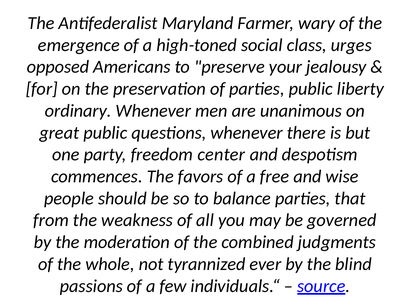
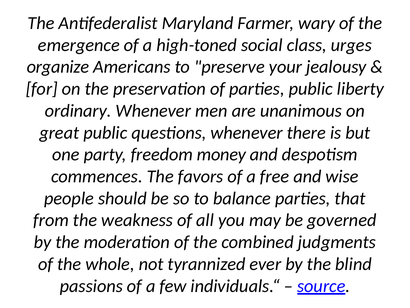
opposed: opposed -> organize
center: center -> money
